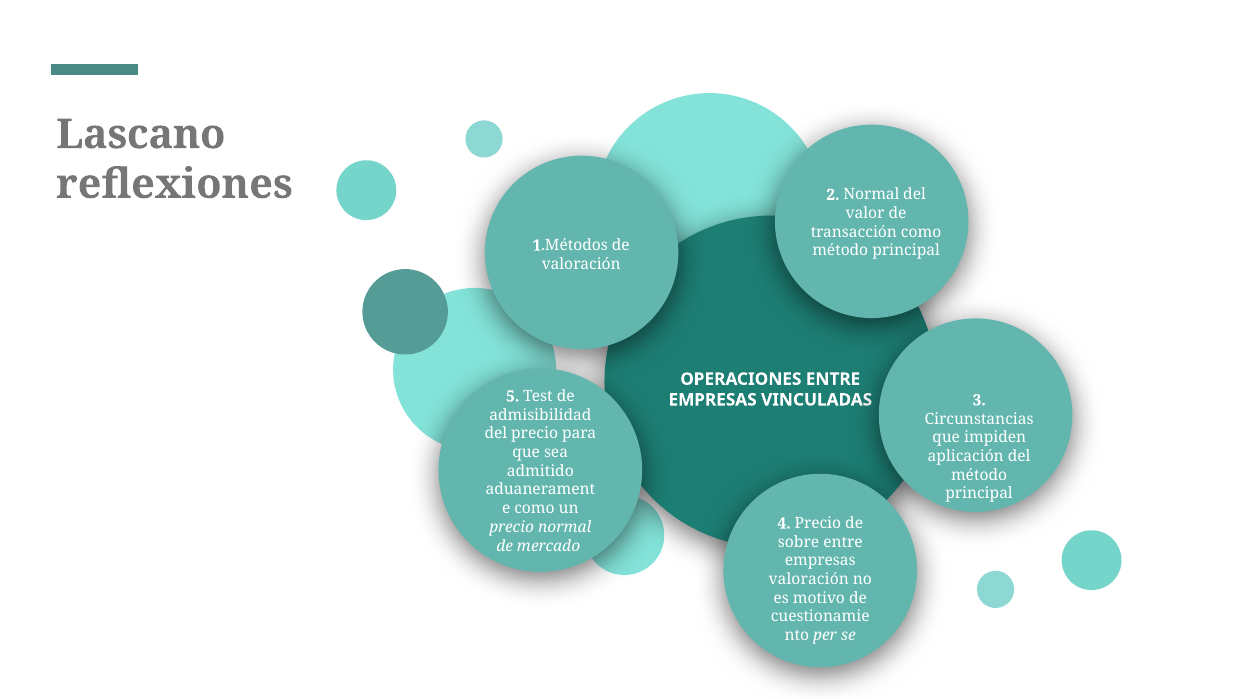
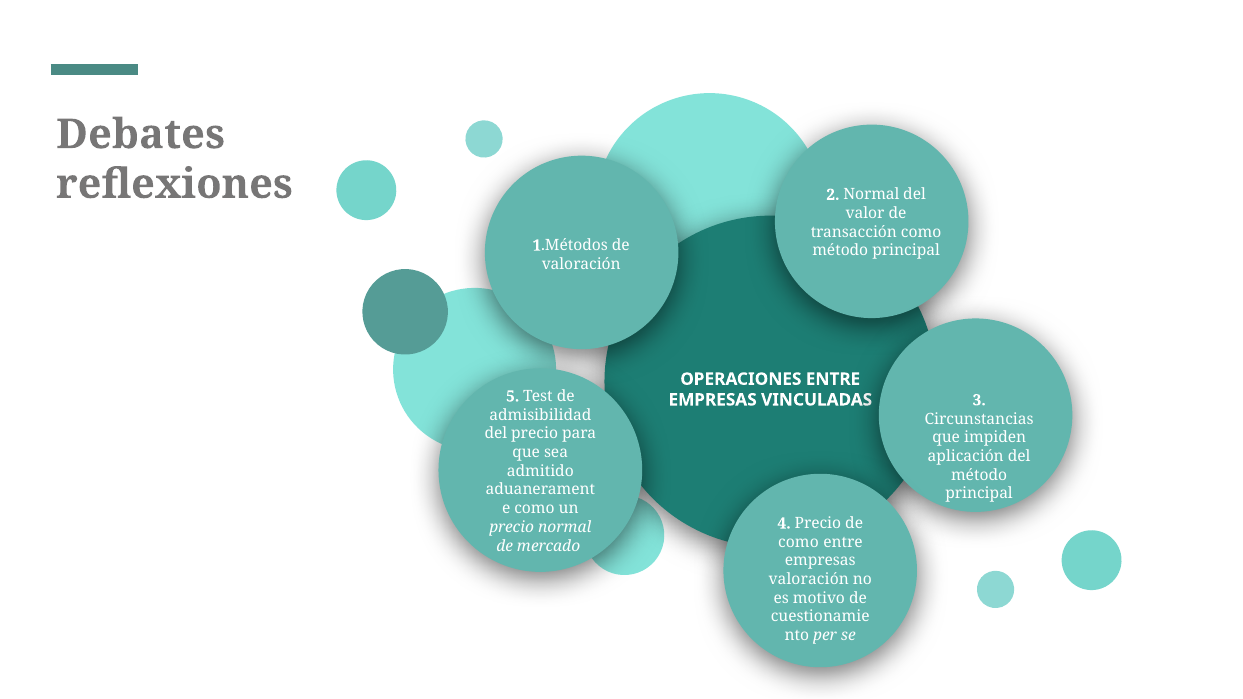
Lascano: Lascano -> Debates
sobre at (798, 542): sobre -> como
